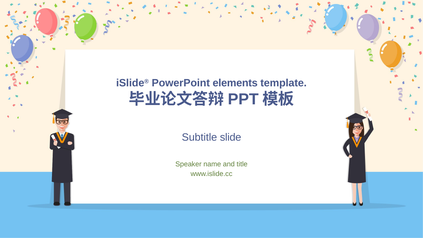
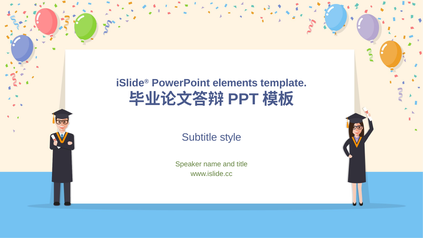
slide: slide -> style
